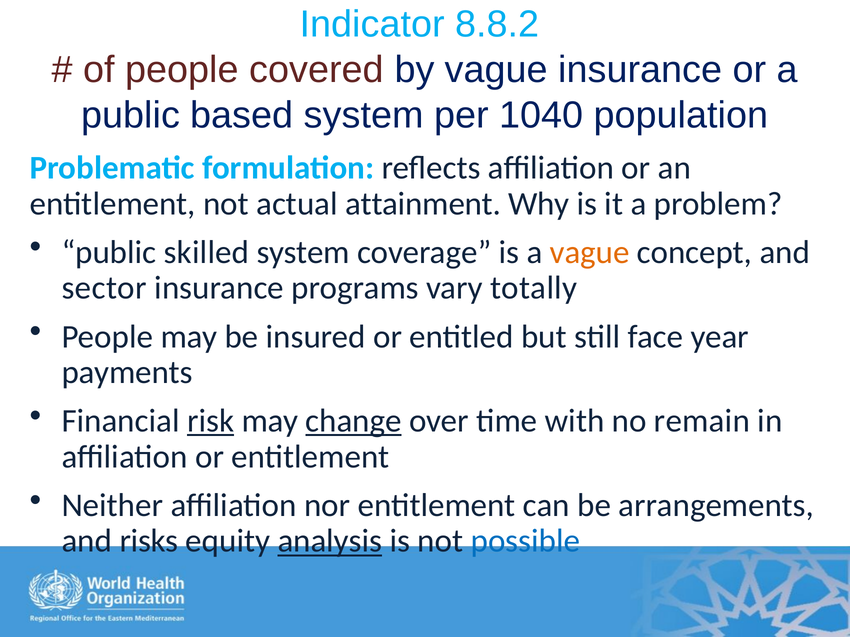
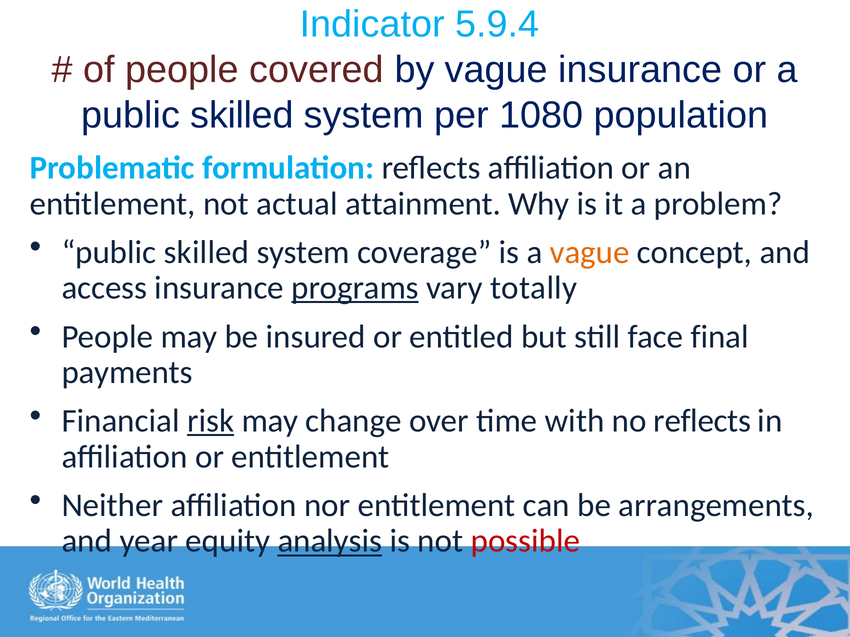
8.8.2: 8.8.2 -> 5.9.4
based at (242, 115): based -> skilled
1040: 1040 -> 1080
sector: sector -> access
programs underline: none -> present
year: year -> final
change underline: present -> none
no remain: remain -> reflects
risks: risks -> year
possible colour: blue -> red
